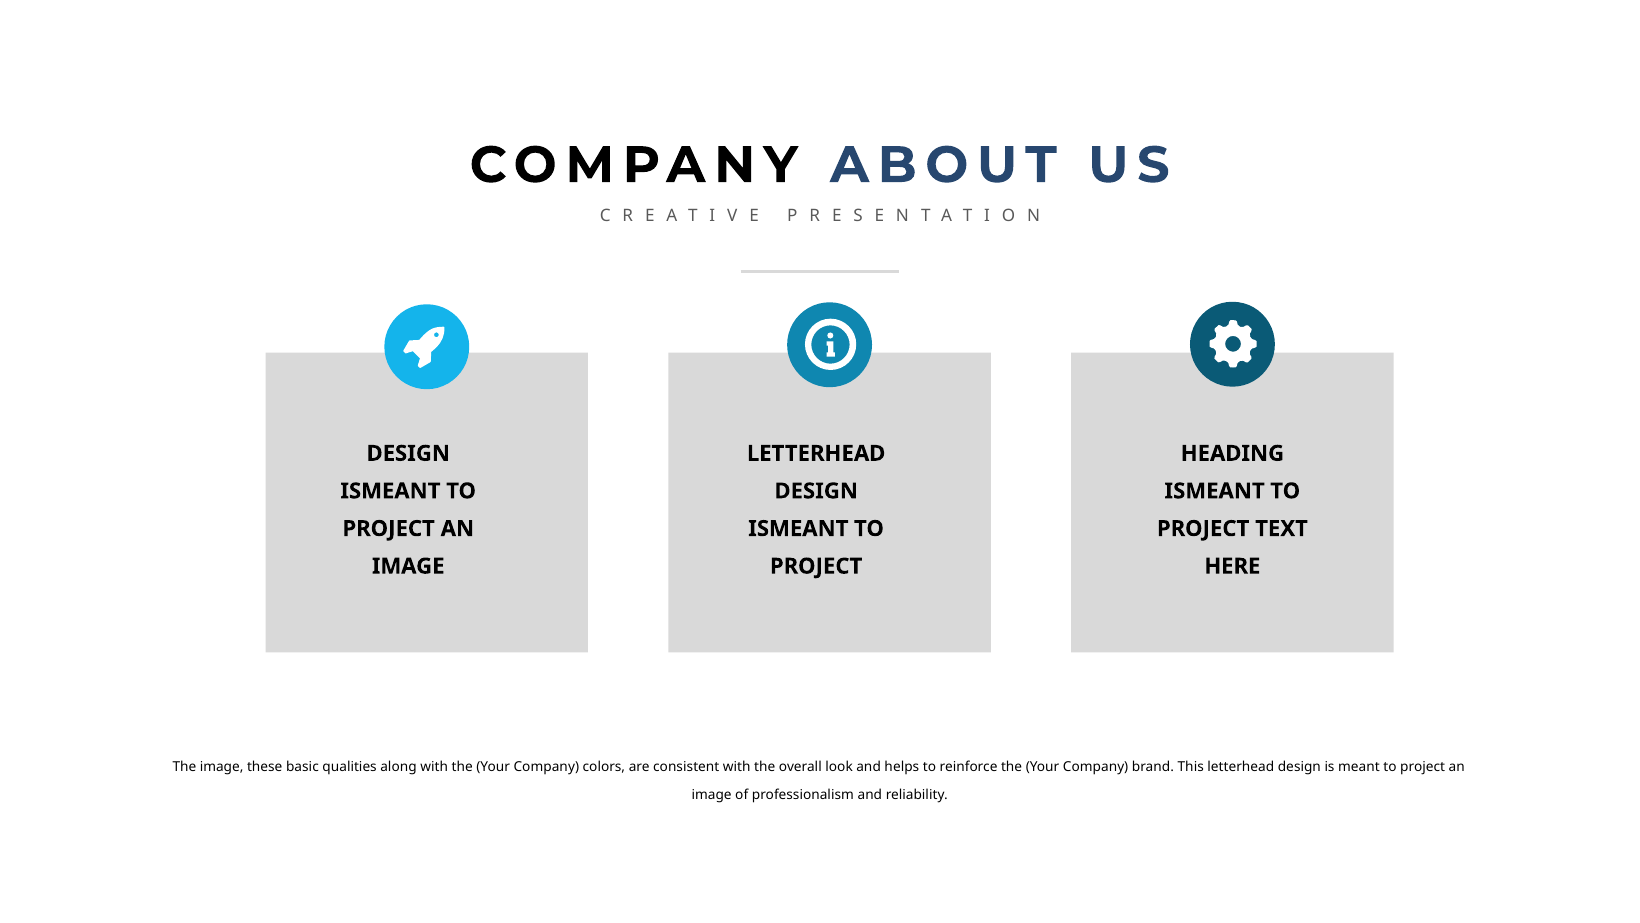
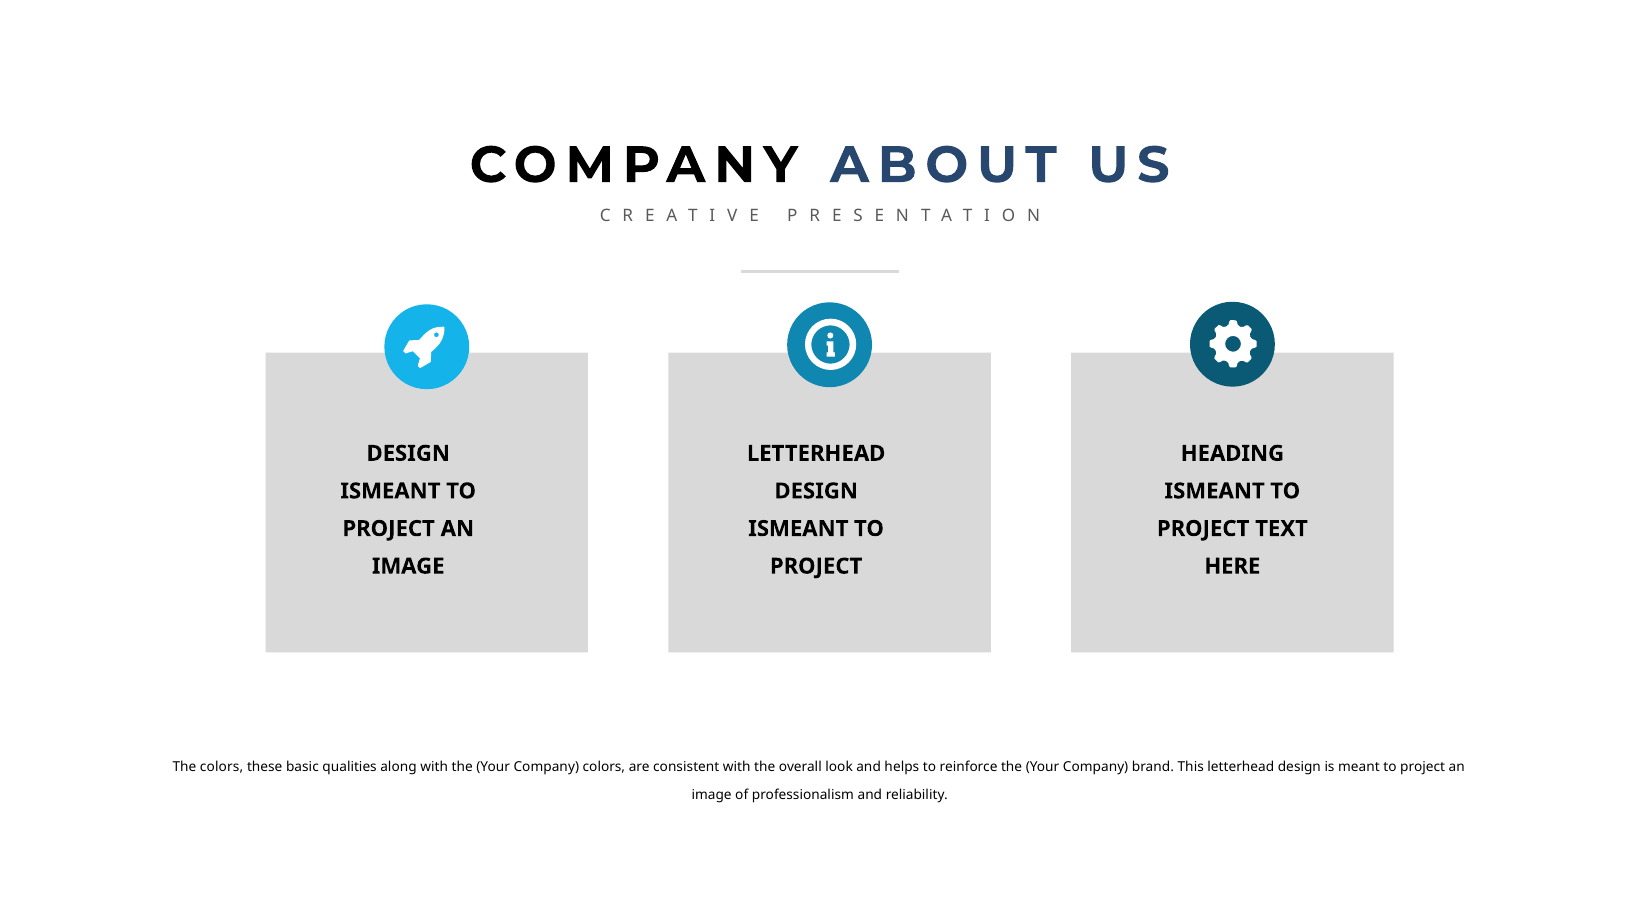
The image: image -> colors
